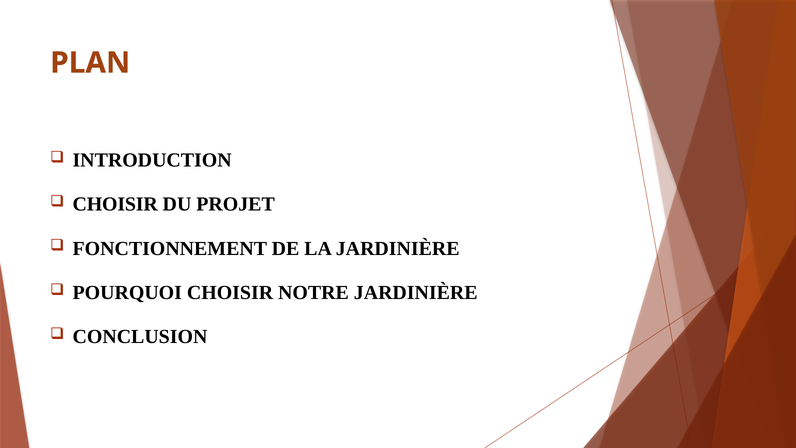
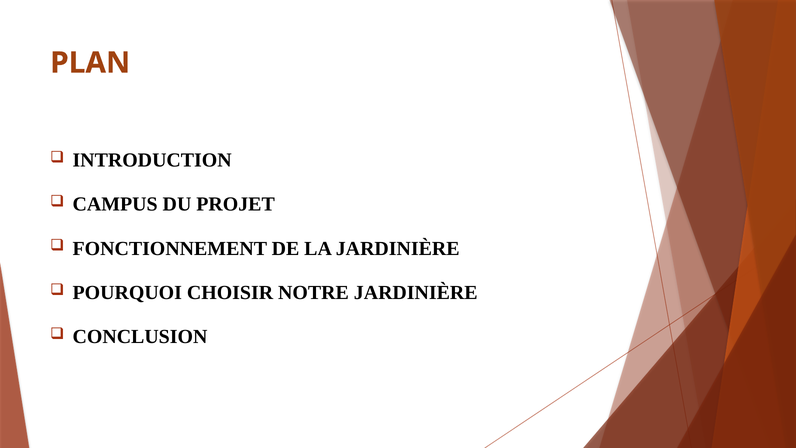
CHOISIR at (115, 204): CHOISIR -> CAMPUS
